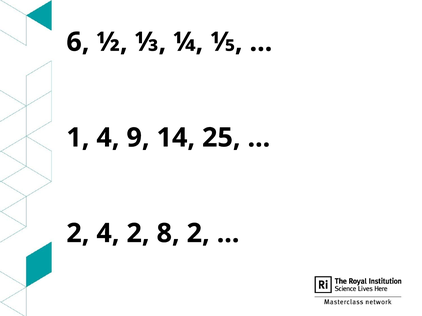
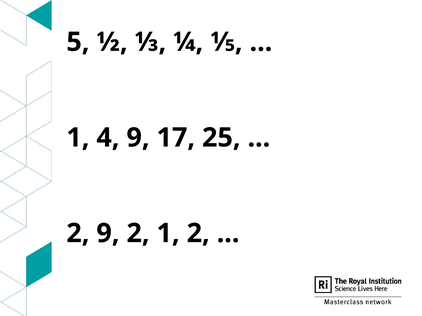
6: 6 -> 5
14: 14 -> 17
2 4: 4 -> 9
2 8: 8 -> 1
